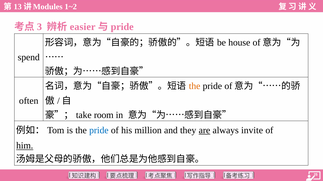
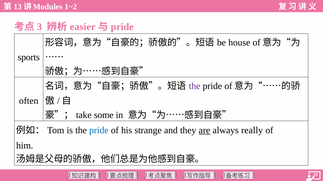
spend: spend -> sports
the at (195, 86) colour: orange -> purple
room: room -> some
million: million -> strange
invite: invite -> really
him underline: present -> none
